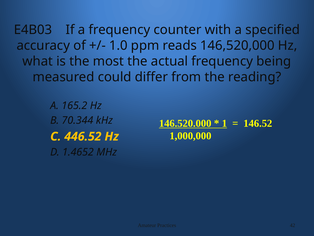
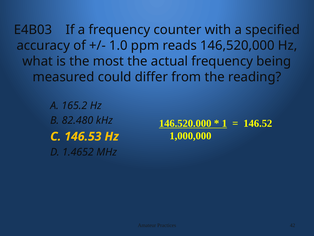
70.344: 70.344 -> 82.480
446.52: 446.52 -> 146.53
